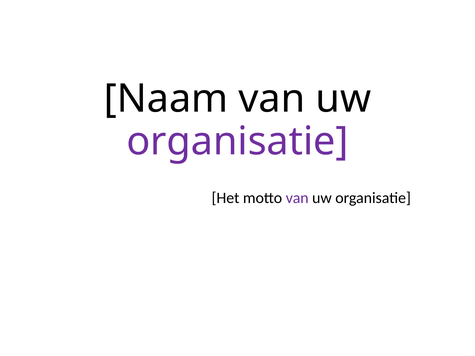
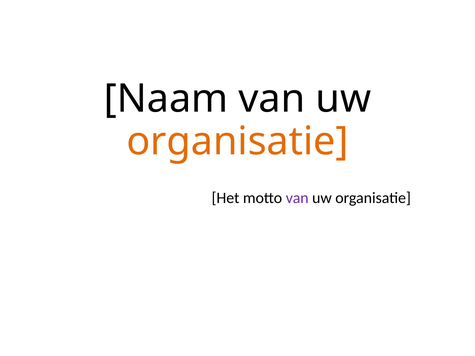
organisatie at (237, 141) colour: purple -> orange
